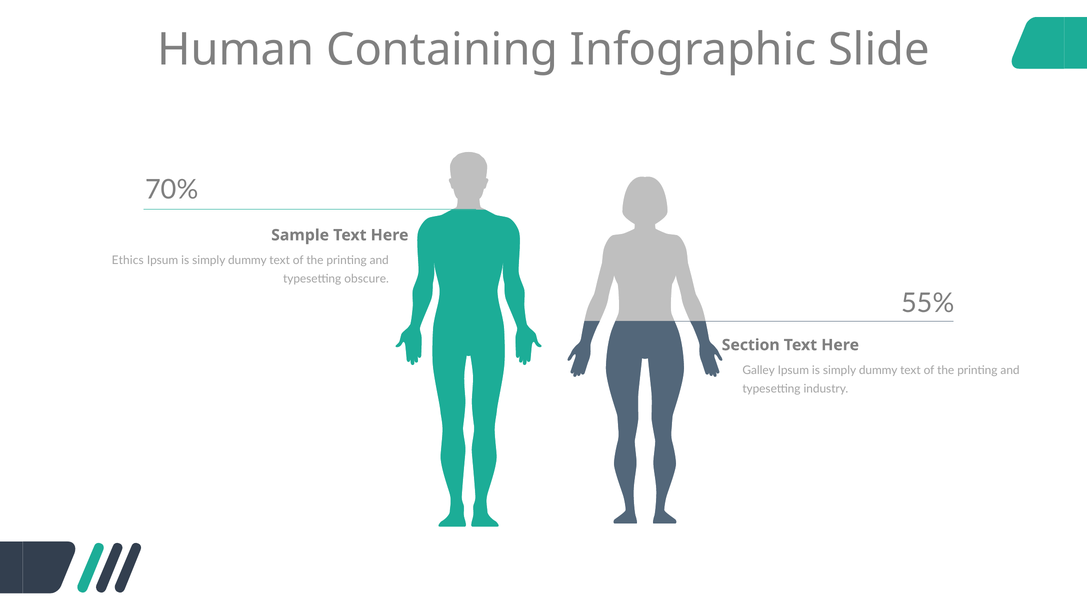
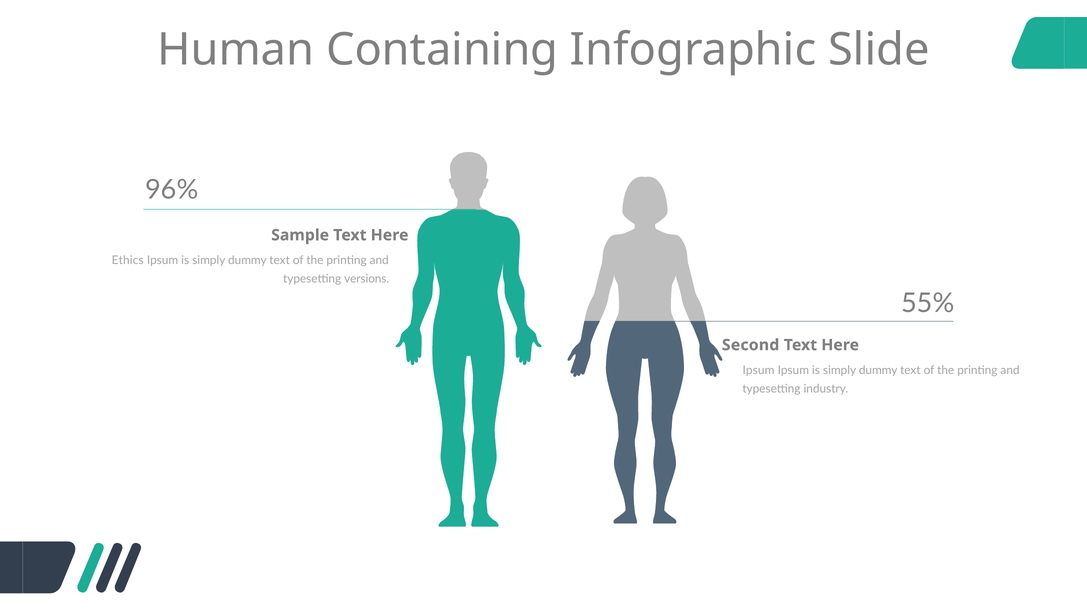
70%: 70% -> 96%
obscure: obscure -> versions
Section: Section -> Second
Galley at (759, 371): Galley -> Ipsum
